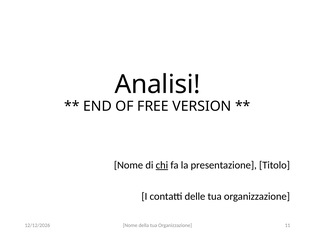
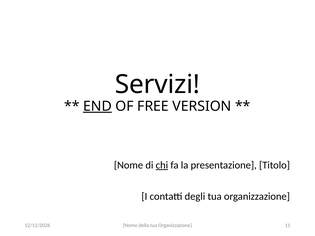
Analisi: Analisi -> Servizi
END underline: none -> present
delle: delle -> degli
